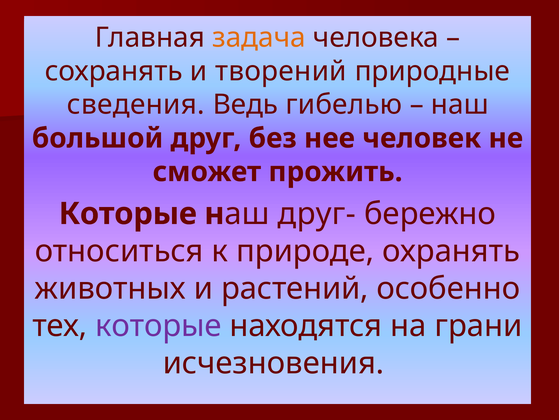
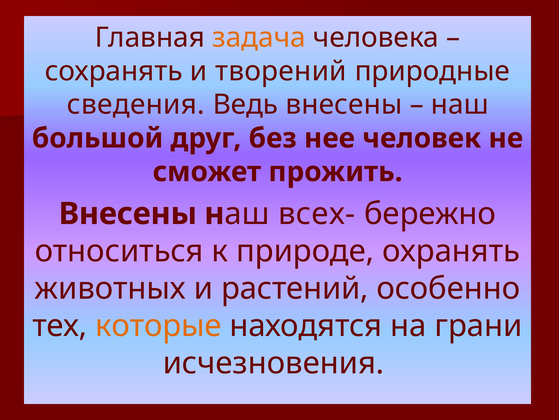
Ведь гибелью: гибелью -> внесены
Которые at (128, 213): Которые -> Внесены
друг-: друг- -> всех-
которые at (158, 325) colour: purple -> orange
